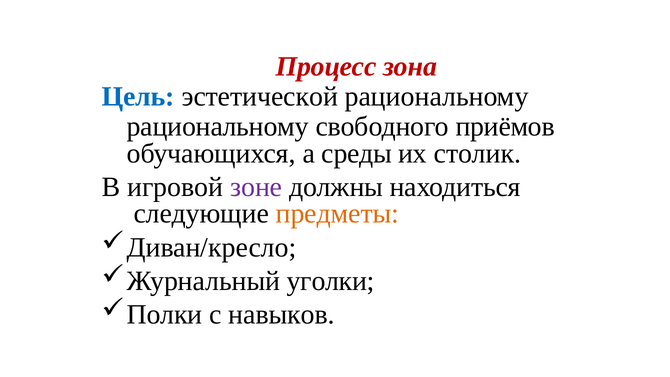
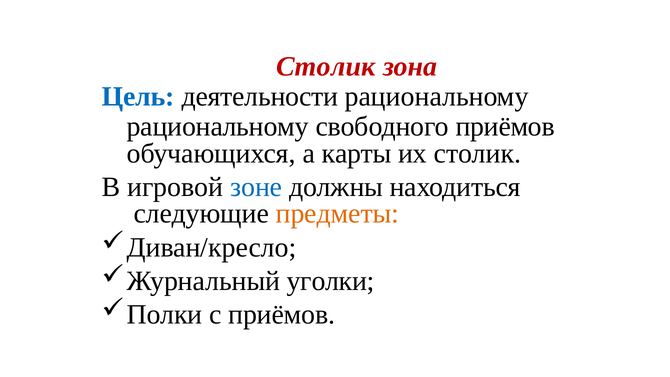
Процесс at (326, 66): Процесс -> Столик
эстетической: эстетической -> деятельности
среды: среды -> карты
зоне colour: purple -> blue
с навыков: навыков -> приёмов
